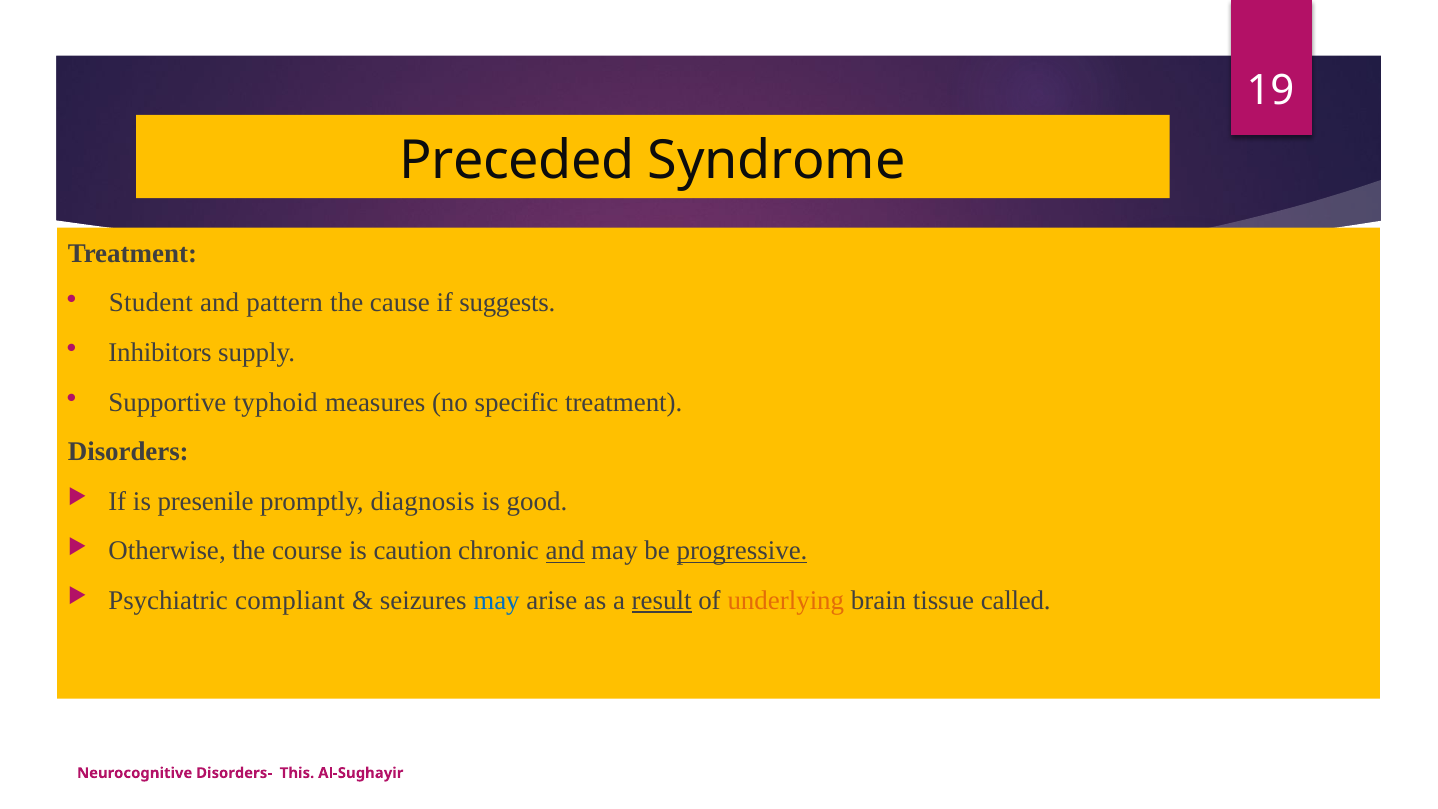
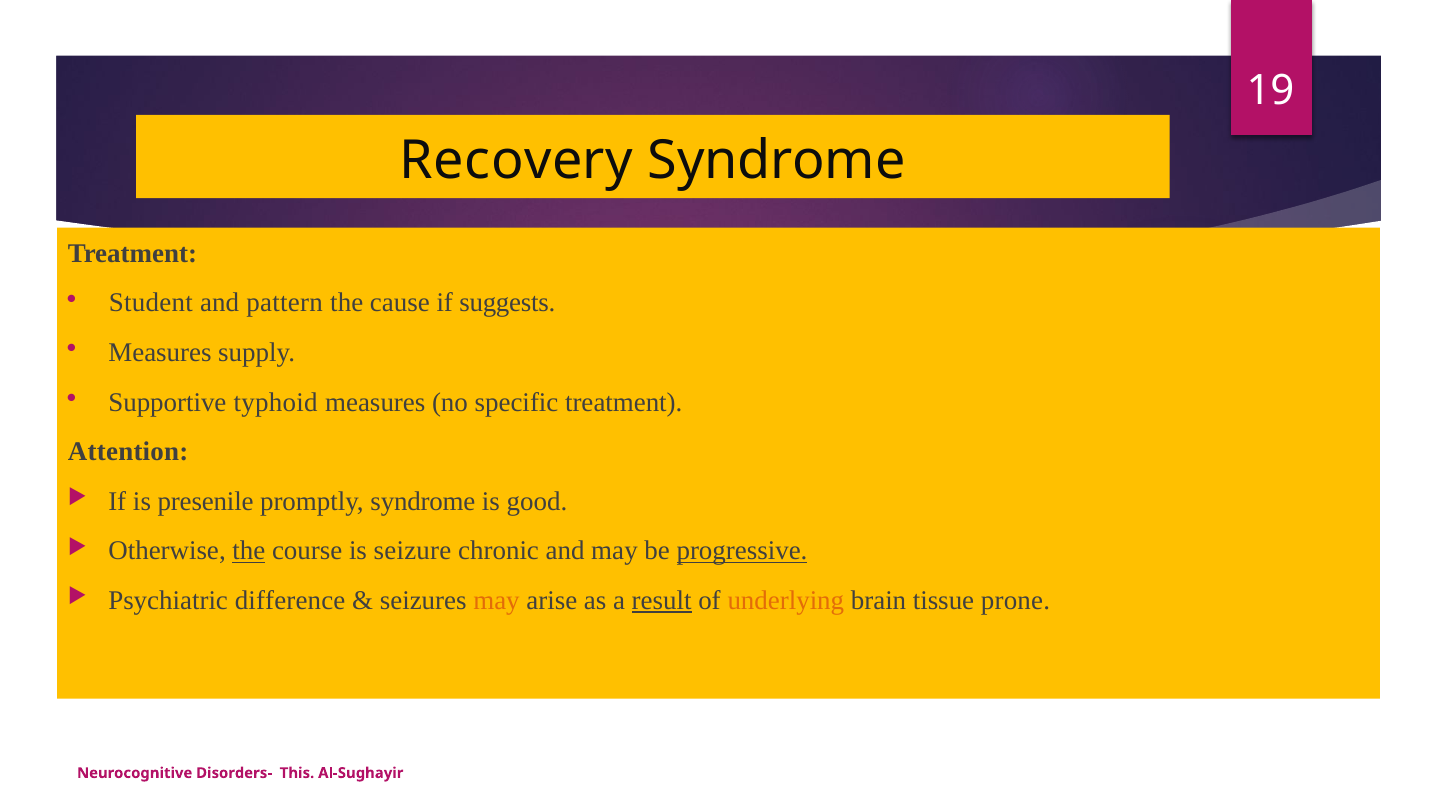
Preceded: Preceded -> Recovery
Inhibitors at (160, 353): Inhibitors -> Measures
Disorders: Disorders -> Attention
promptly diagnosis: diagnosis -> syndrome
the at (249, 551) underline: none -> present
caution: caution -> seizure
and at (565, 551) underline: present -> none
compliant: compliant -> difference
may at (497, 601) colour: blue -> orange
called: called -> prone
